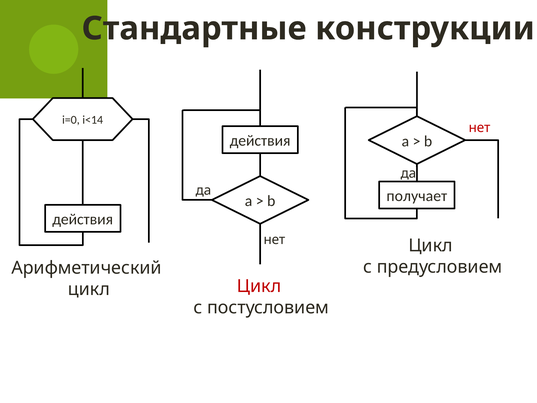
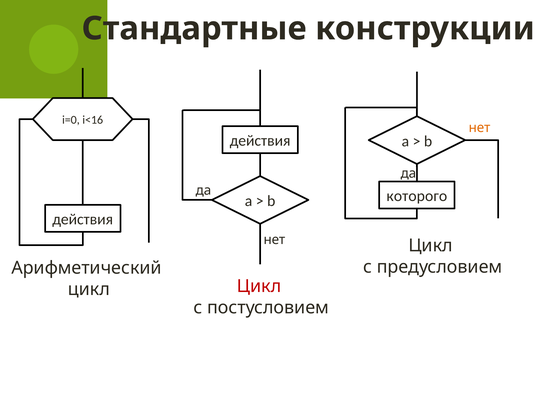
i<14: i<14 -> i<16
нет at (479, 128) colour: red -> orange
получает: получает -> которого
